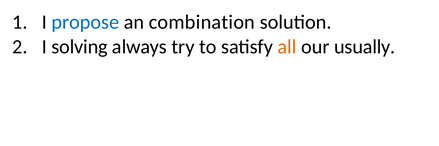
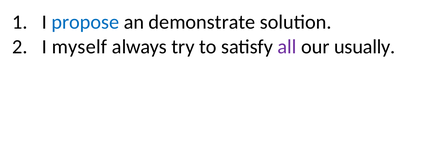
combination: combination -> demonstrate
solving: solving -> myself
all colour: orange -> purple
